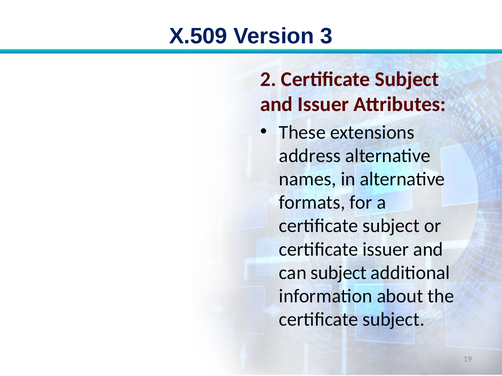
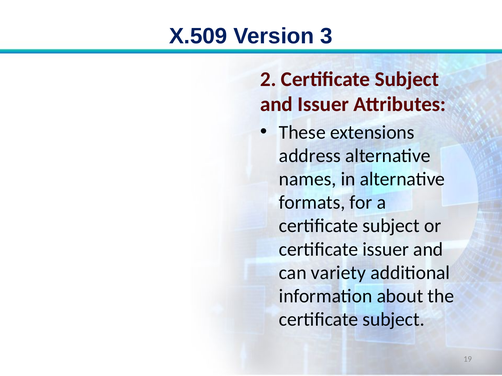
can subject: subject -> variety
